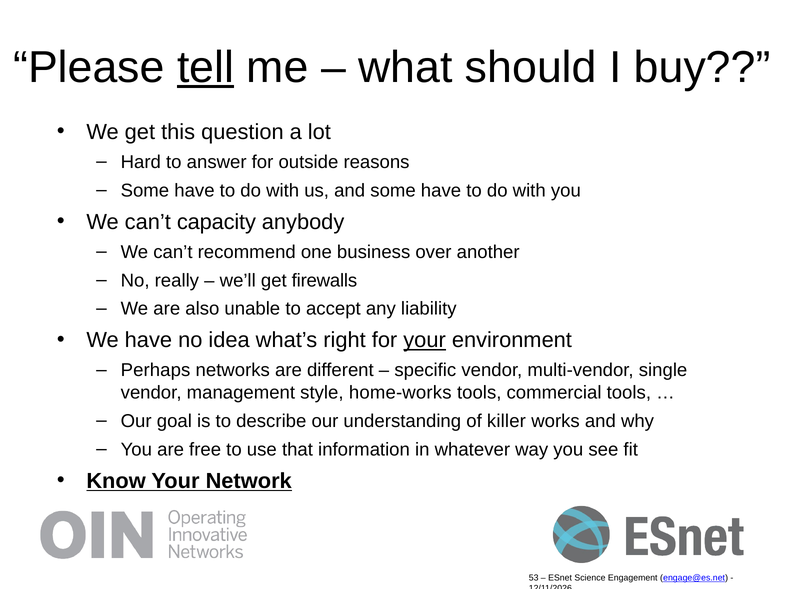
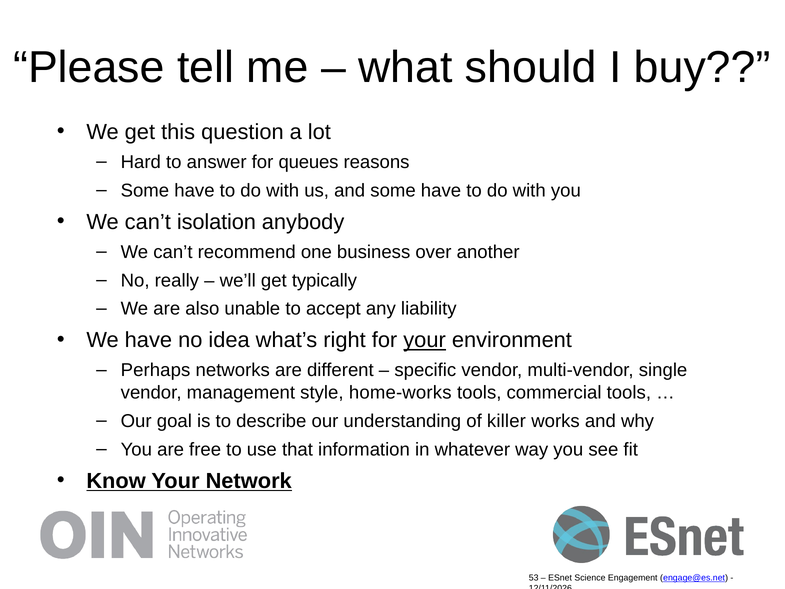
tell underline: present -> none
outside: outside -> queues
capacity: capacity -> isolation
firewalls: firewalls -> typically
